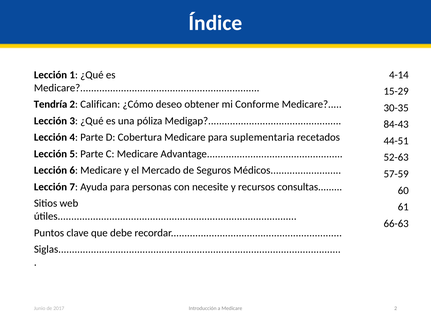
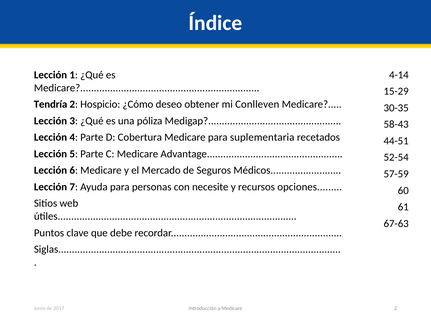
Califican: Califican -> Hospicio
Conforme: Conforme -> Conlleven
84-43: 84-43 -> 58-43
52-63: 52-63 -> 52-54
consultas: consultas -> opciones
66-63: 66-63 -> 67-63
